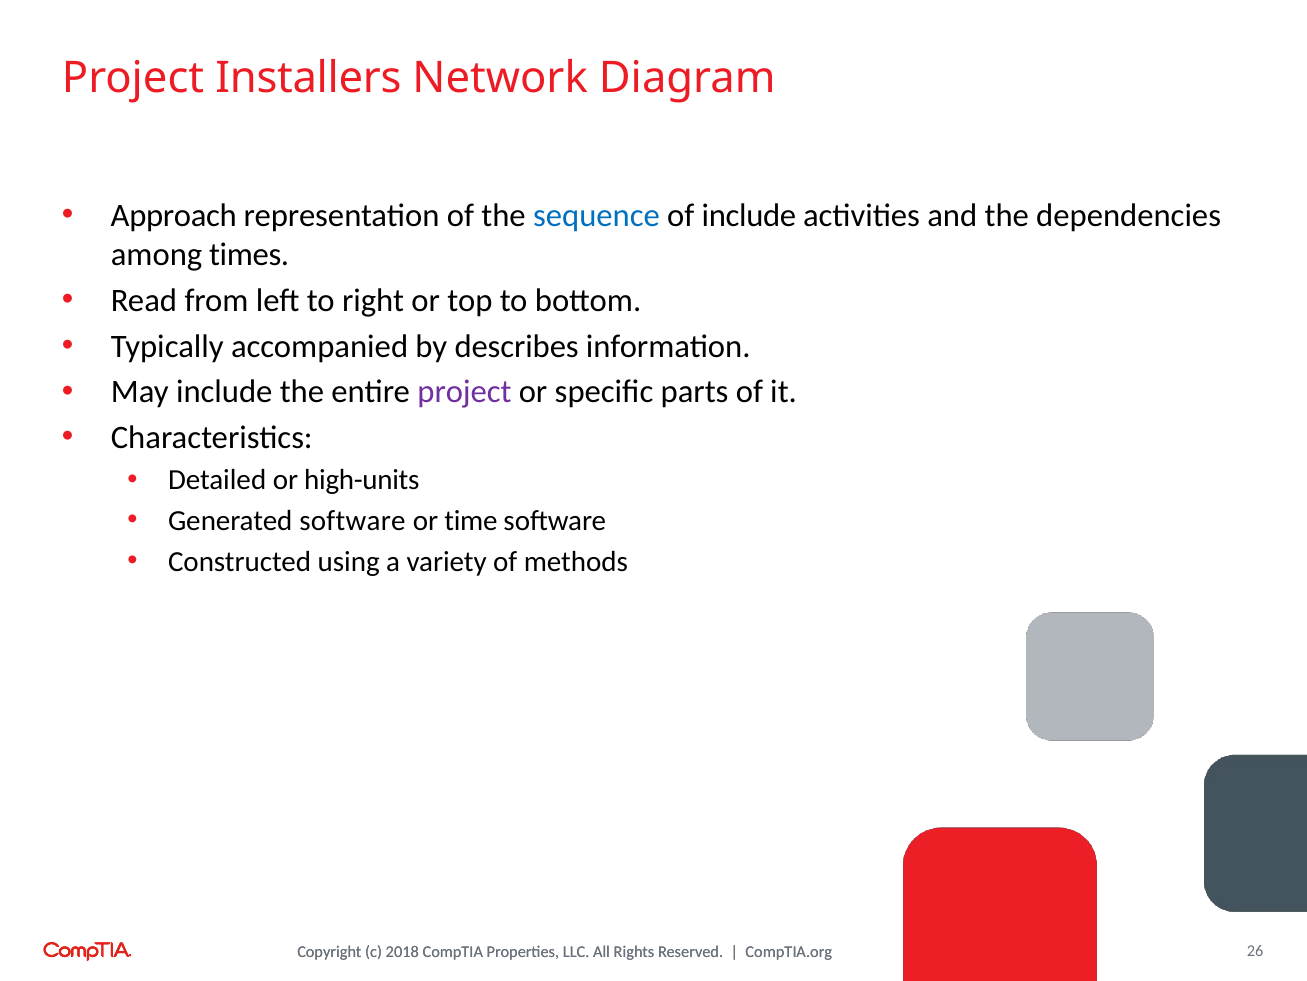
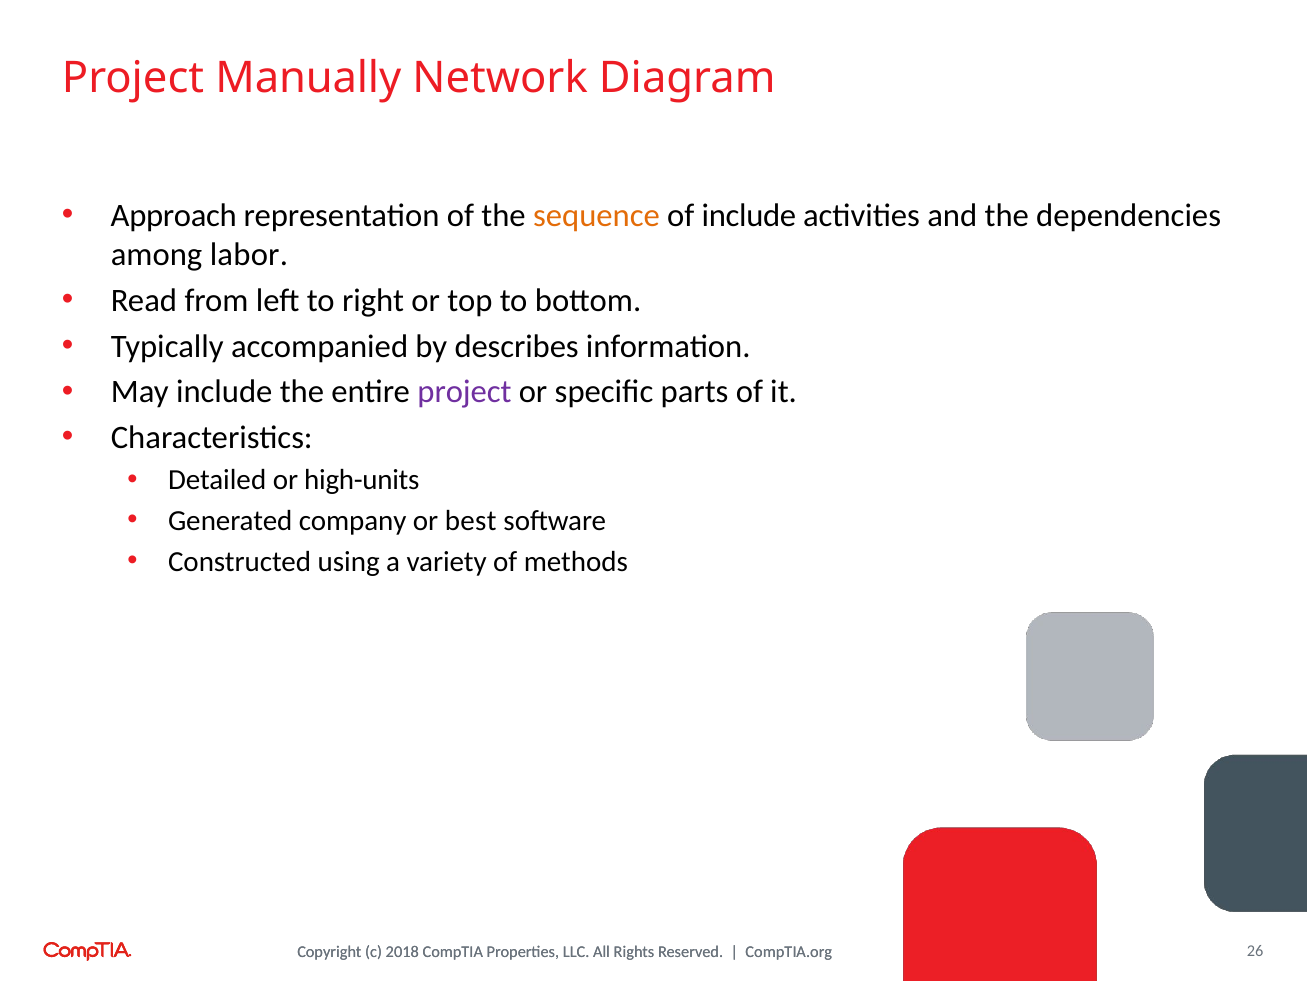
Installers: Installers -> Manually
sequence colour: blue -> orange
times: times -> labor
Generated software: software -> company
time: time -> best
